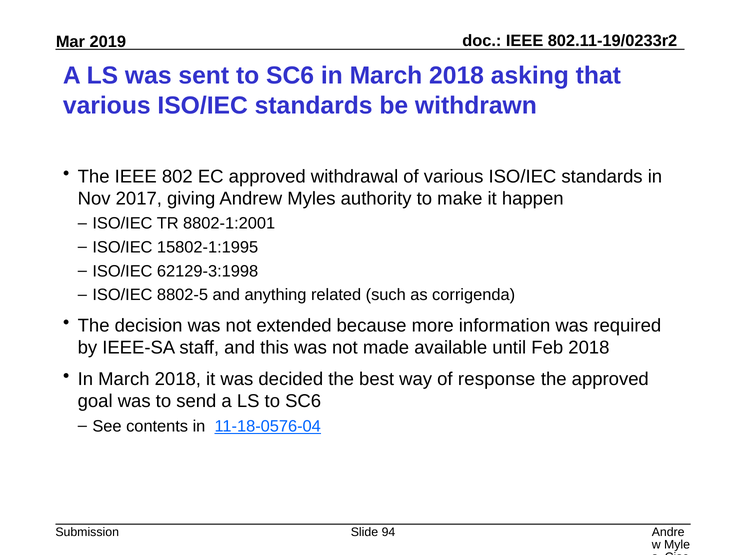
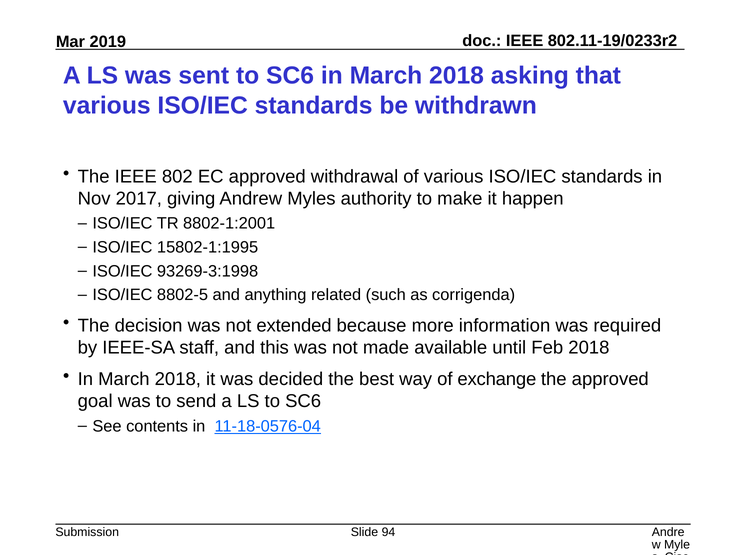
62129-3:1998: 62129-3:1998 -> 93269-3:1998
response: response -> exchange
